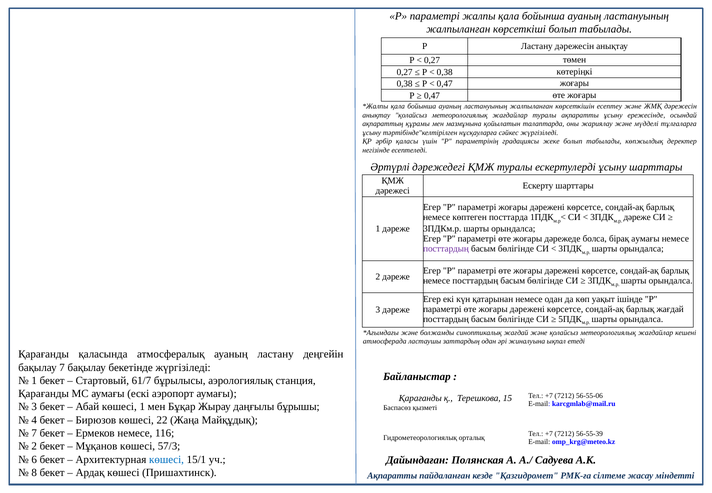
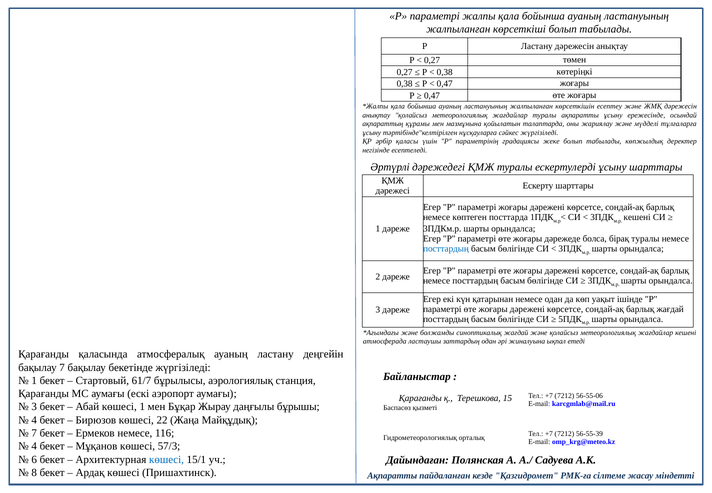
дәреже at (637, 217): дәреже -> кешені
бірақ аумағы: аумағы -> туралы
посттардың at (446, 249) colour: purple -> blue
2 at (34, 446): 2 -> 4
